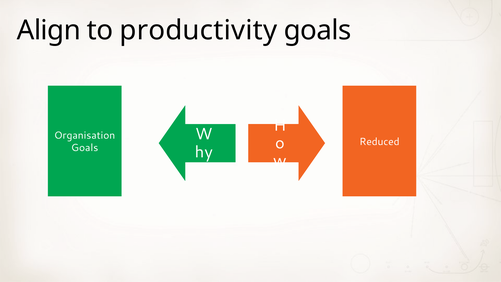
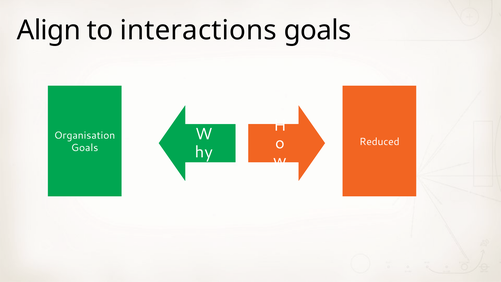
productivity: productivity -> interactions
